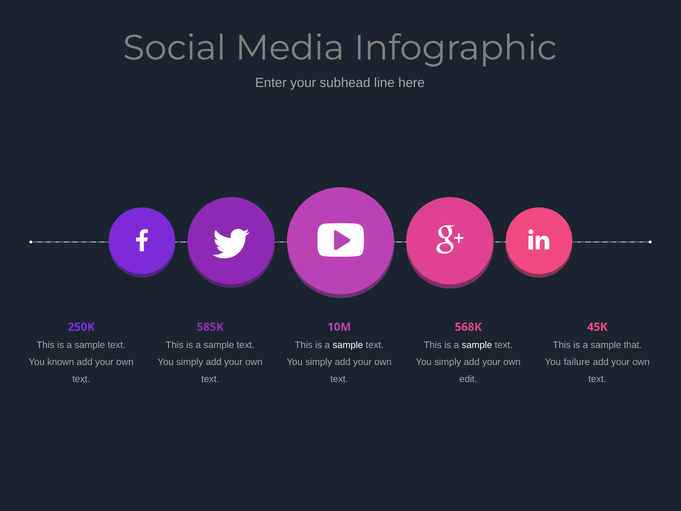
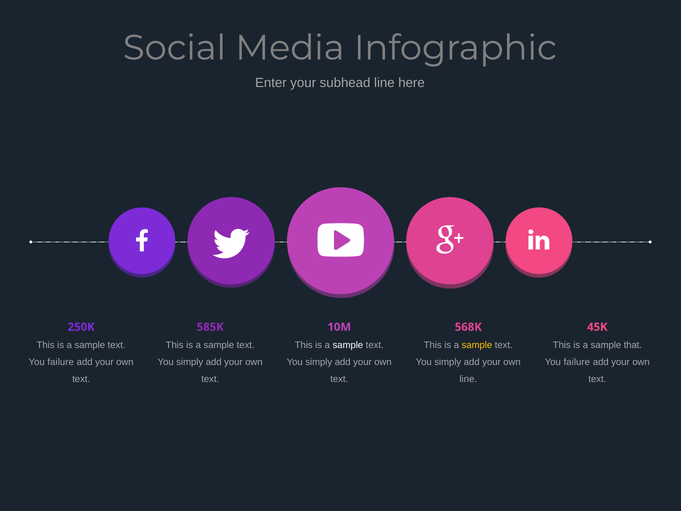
sample at (477, 345) colour: white -> yellow
known at (61, 362): known -> failure
edit at (468, 379): edit -> line
